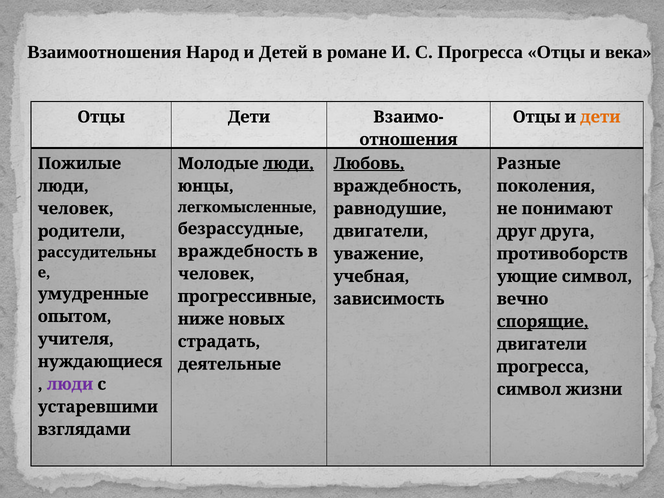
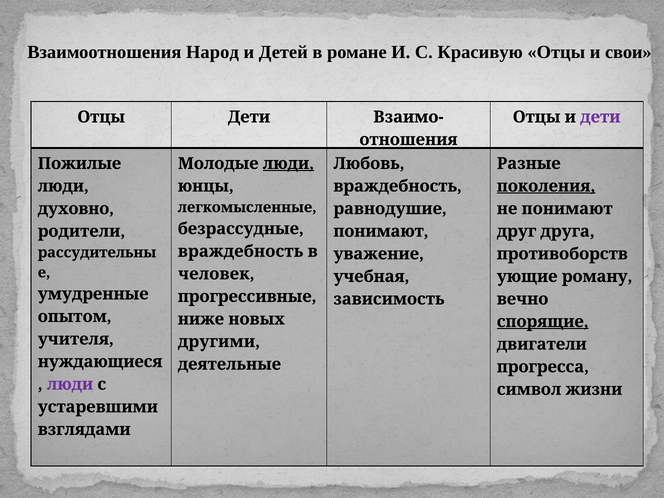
С Прогресса: Прогресса -> Красивую
века: века -> свои
дети at (600, 117) colour: orange -> purple
Любовь underline: present -> none
поколения underline: none -> present
человек at (76, 209): человек -> духовно
двигатели at (381, 231): двигатели -> понимают
символ at (597, 276): символ -> роману
страдать: страдать -> другими
